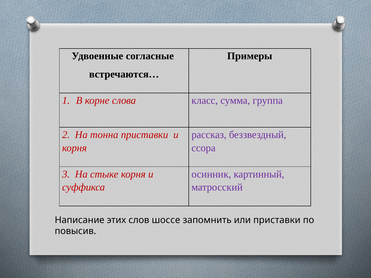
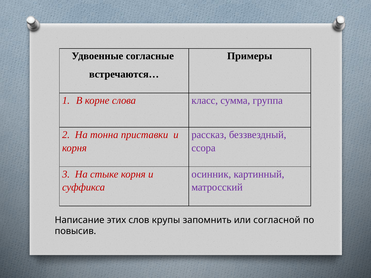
шоссе: шоссе -> крупы
или приставки: приставки -> согласной
